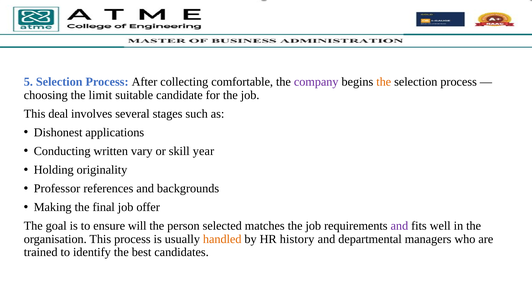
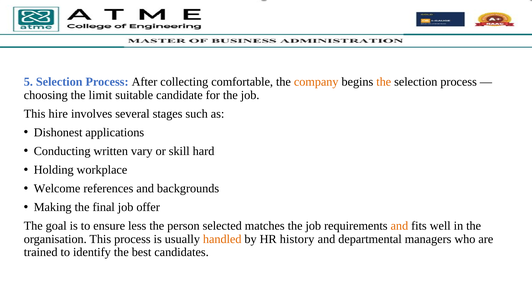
company colour: purple -> orange
deal: deal -> hire
year: year -> hard
originality: originality -> workplace
Professor: Professor -> Welcome
will: will -> less
and at (399, 226) colour: purple -> orange
